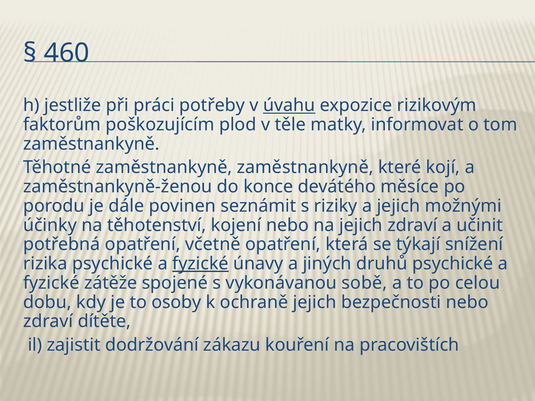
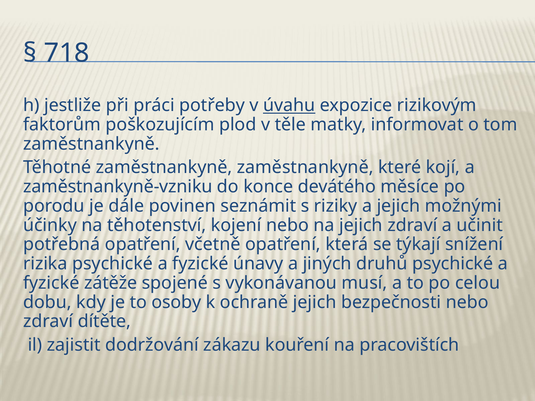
460: 460 -> 718
zaměstnankyně-ženou: zaměstnankyně-ženou -> zaměstnankyně-vzniku
fyzické at (200, 264) underline: present -> none
sobě: sobě -> musí
